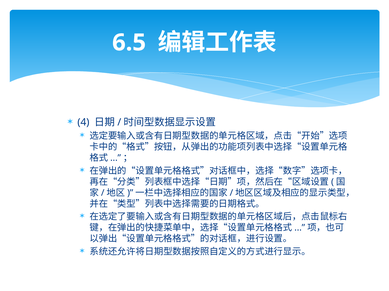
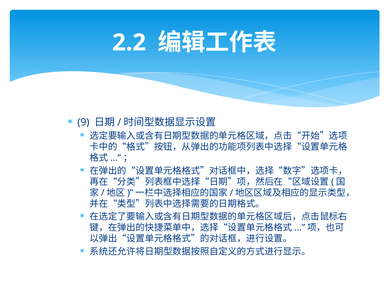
6.5: 6.5 -> 2.2
4: 4 -> 9
